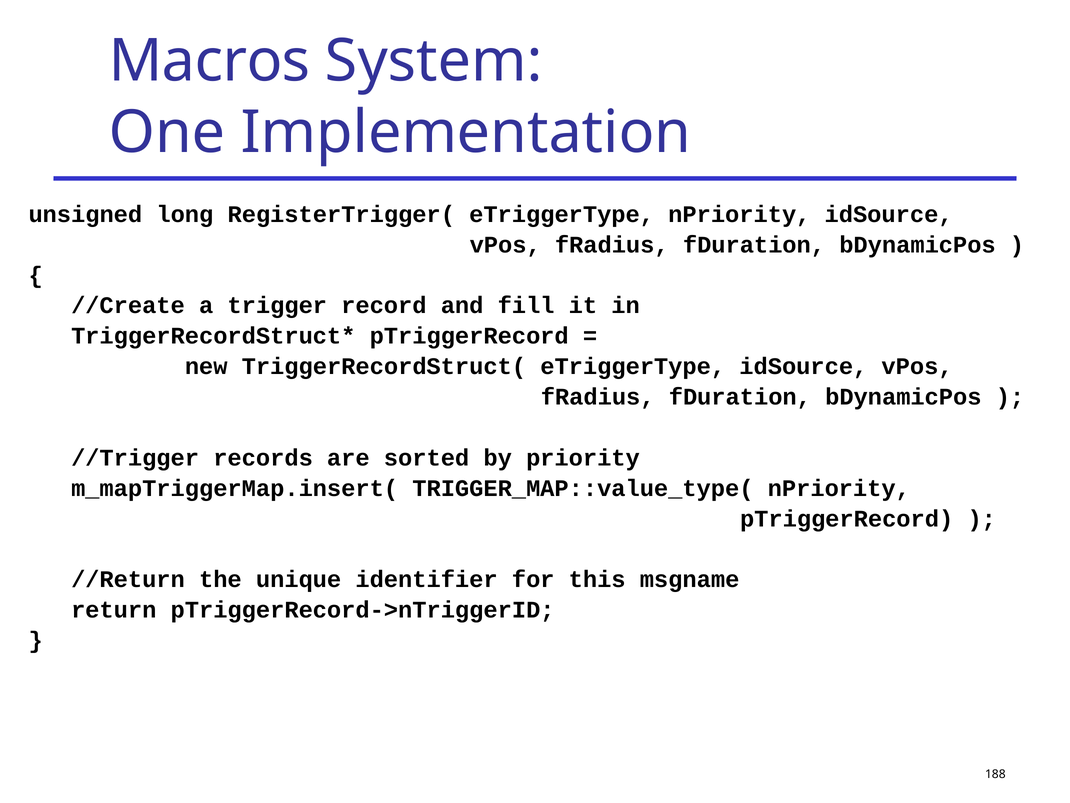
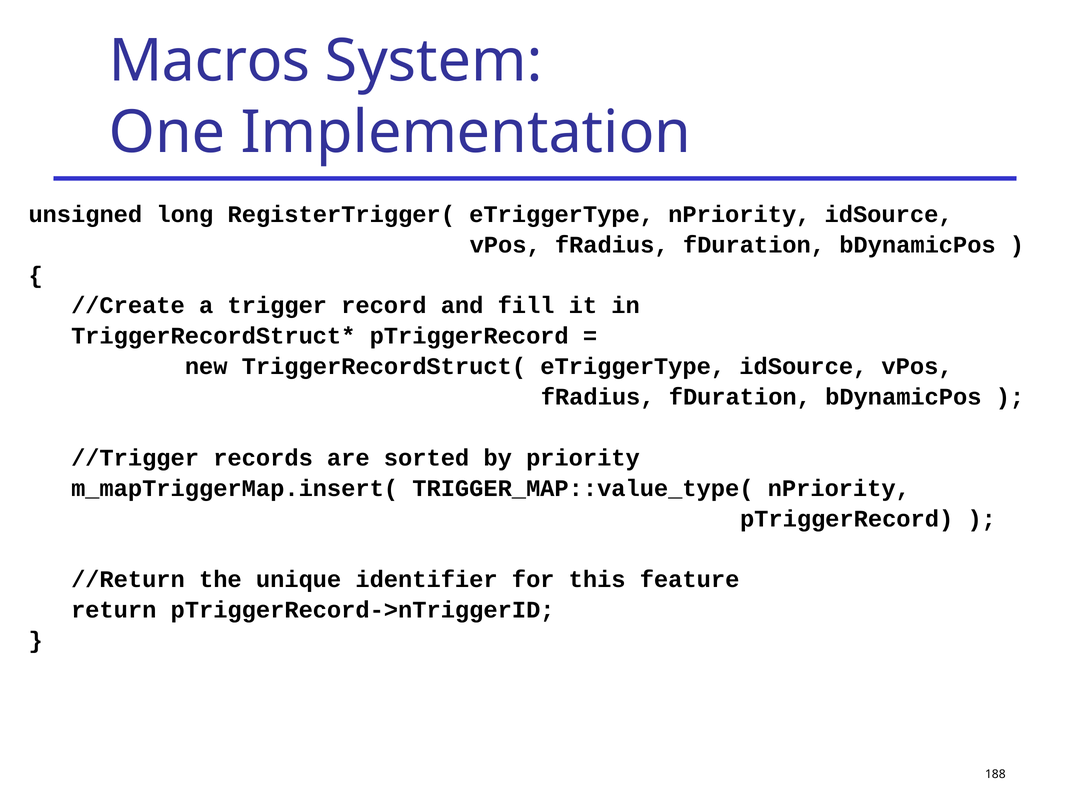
msgname: msgname -> feature
